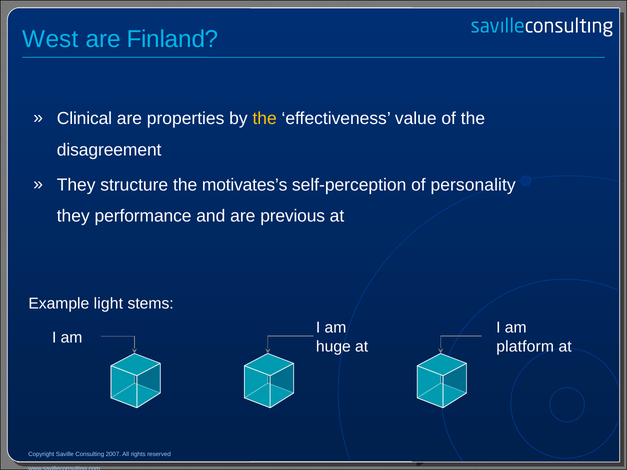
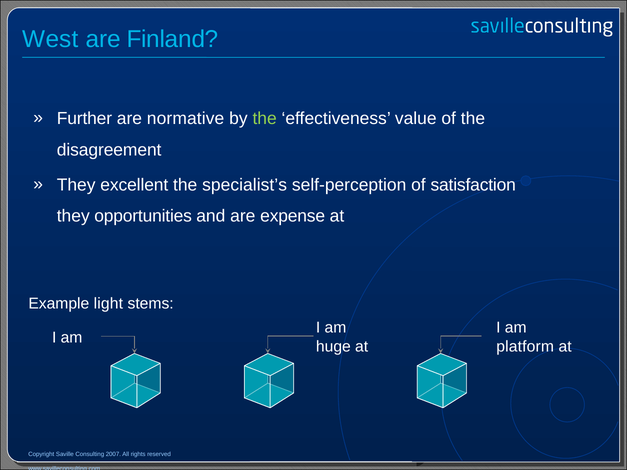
Clinical: Clinical -> Further
properties: properties -> normative
the at (265, 119) colour: yellow -> light green
structure: structure -> excellent
motivates’s: motivates’s -> specialist’s
personality: personality -> satisfaction
performance: performance -> opportunities
previous: previous -> expense
